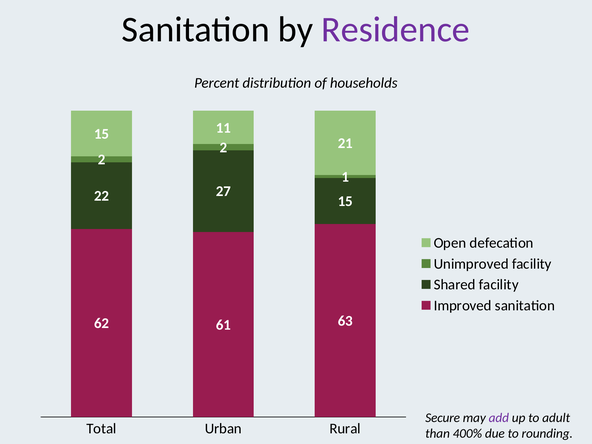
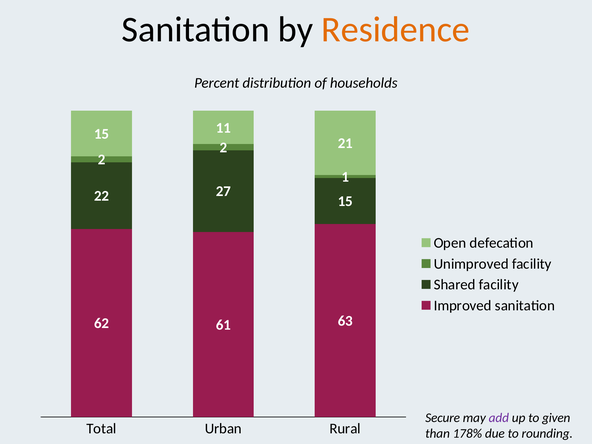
Residence colour: purple -> orange
adult: adult -> given
400%: 400% -> 178%
